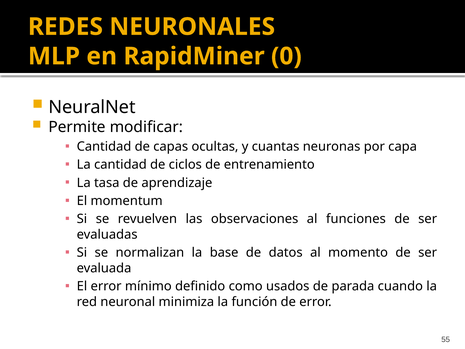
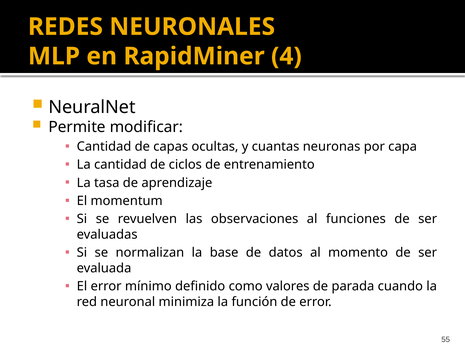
0: 0 -> 4
usados: usados -> valores
